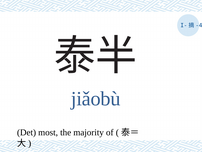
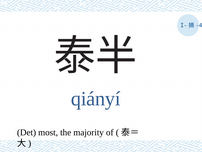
jiǎobù: jiǎobù -> qiányí
